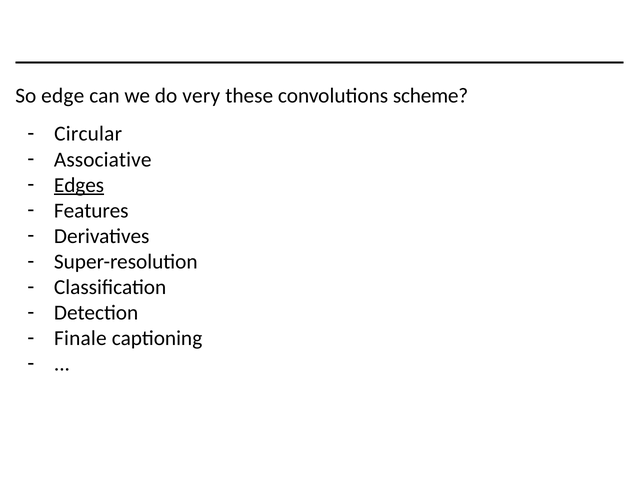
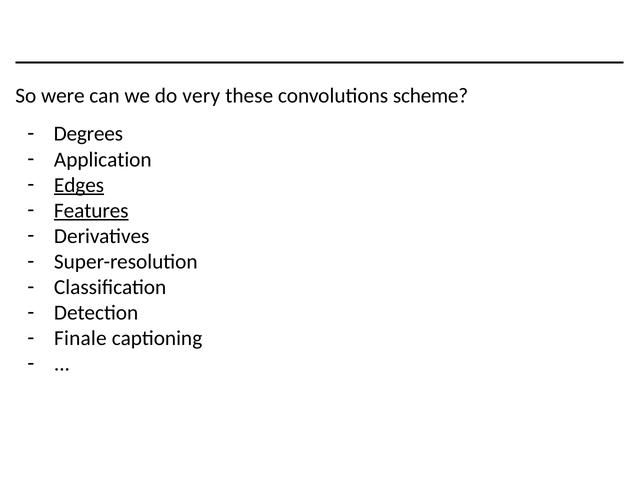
edge: edge -> were
Circular: Circular -> Degrees
Associative: Associative -> Application
Features underline: none -> present
